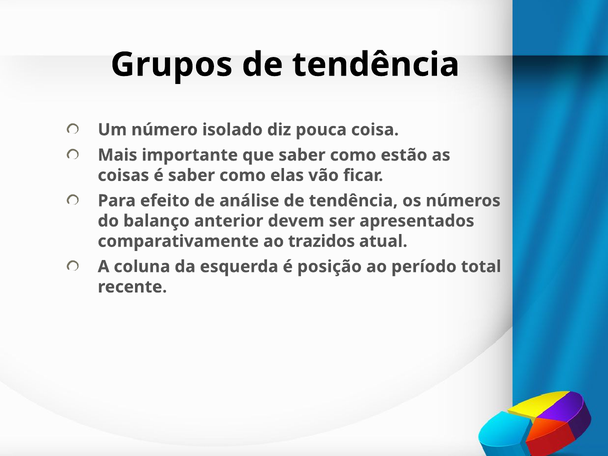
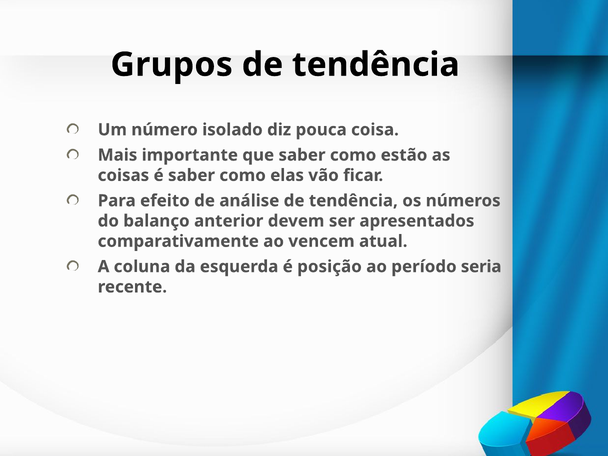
trazidos: trazidos -> vencem
total: total -> seria
